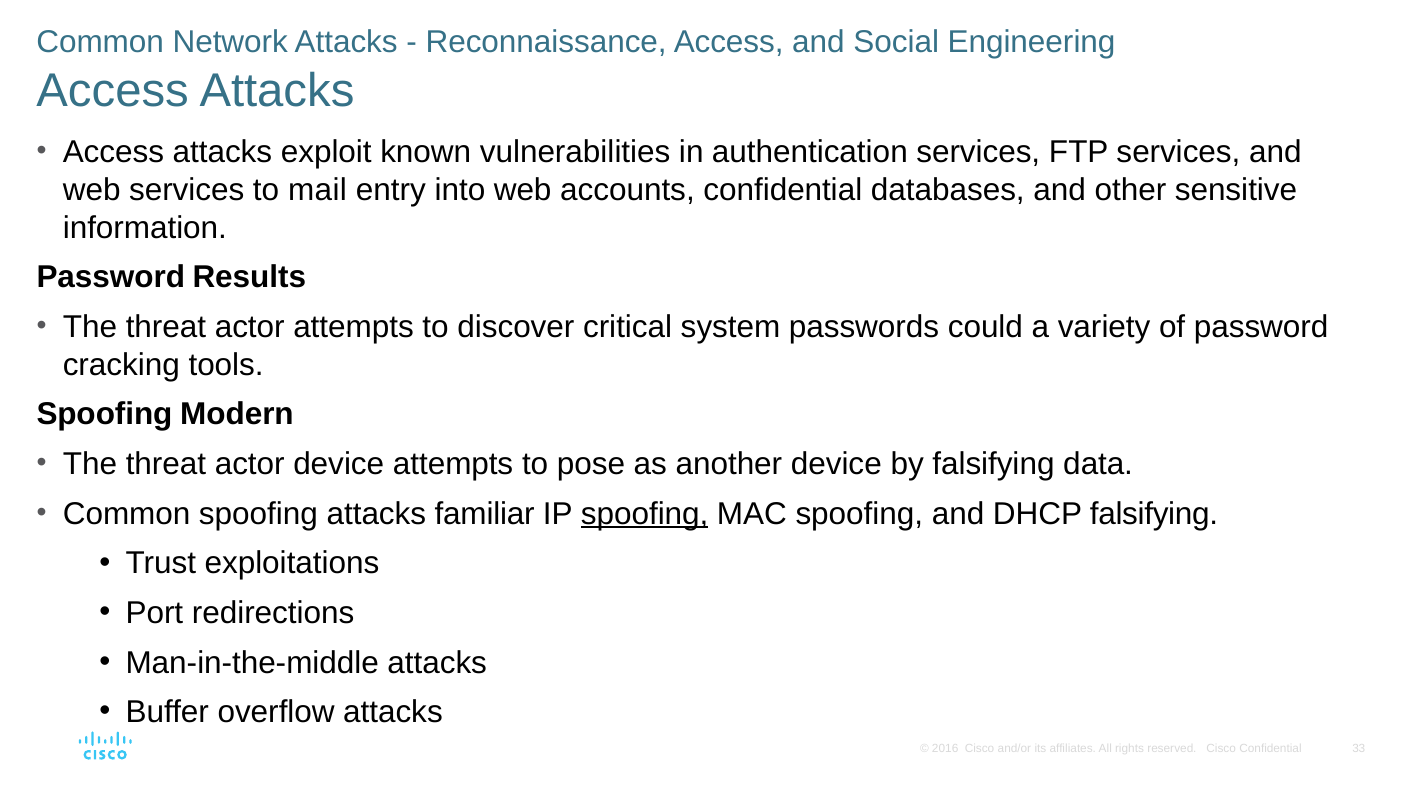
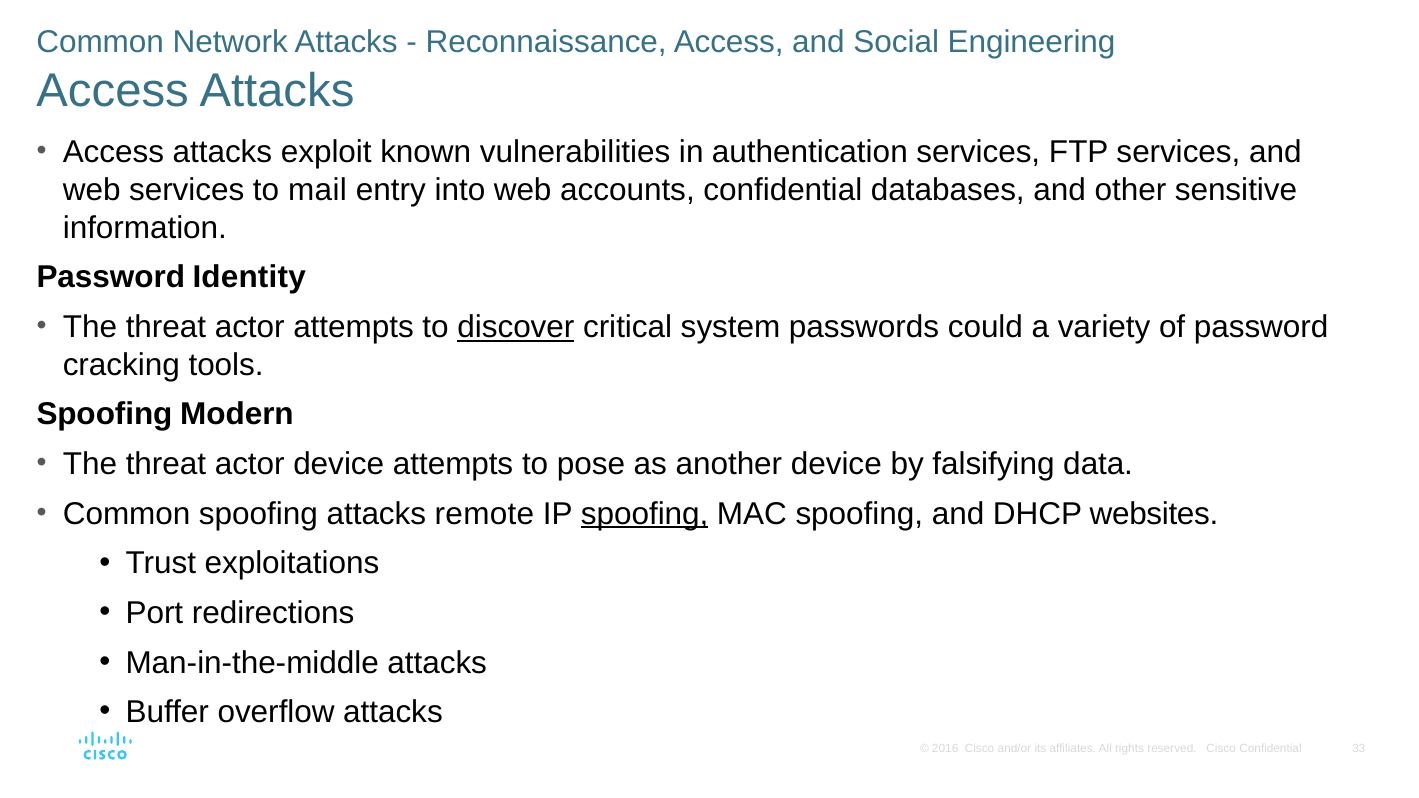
Results: Results -> Identity
discover underline: none -> present
familiar: familiar -> remote
DHCP falsifying: falsifying -> websites
